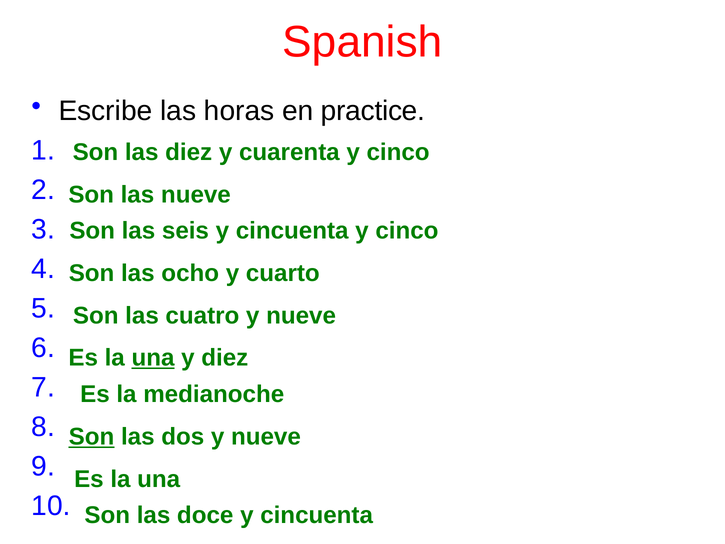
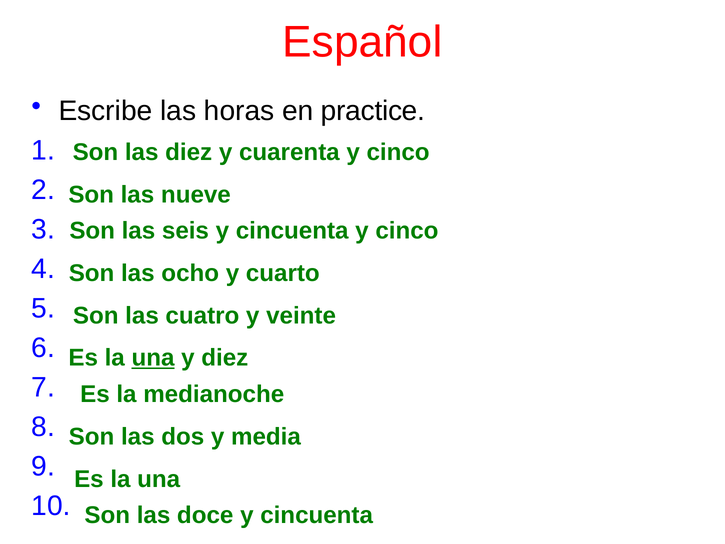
Spanish: Spanish -> Español
cuatro y nueve: nueve -> veinte
Son at (92, 437) underline: present -> none
dos y nueve: nueve -> media
